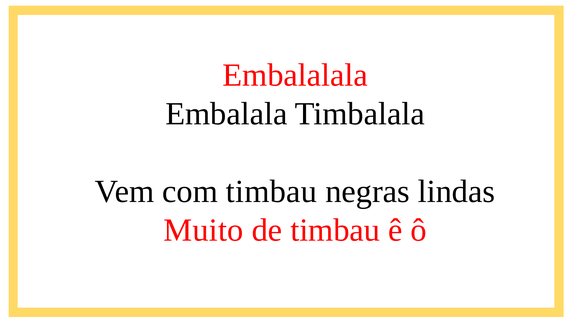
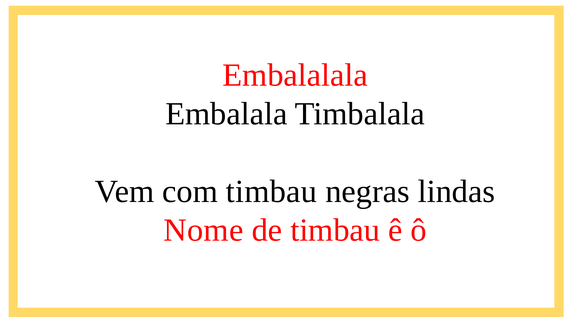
Muito: Muito -> Nome
